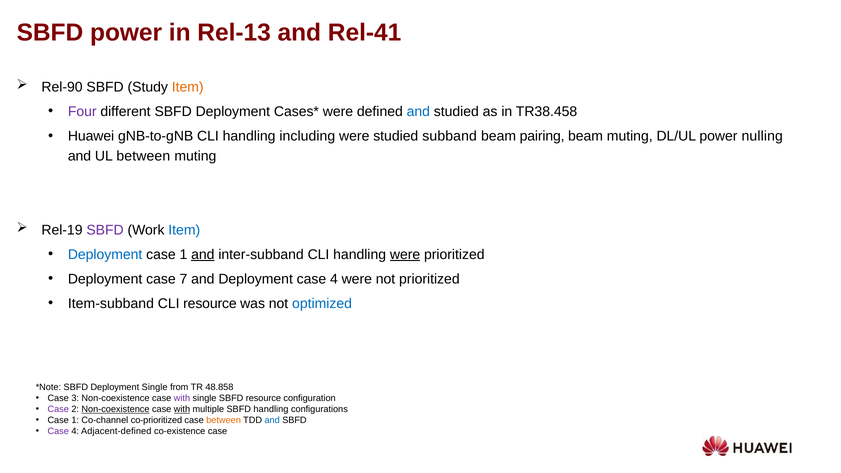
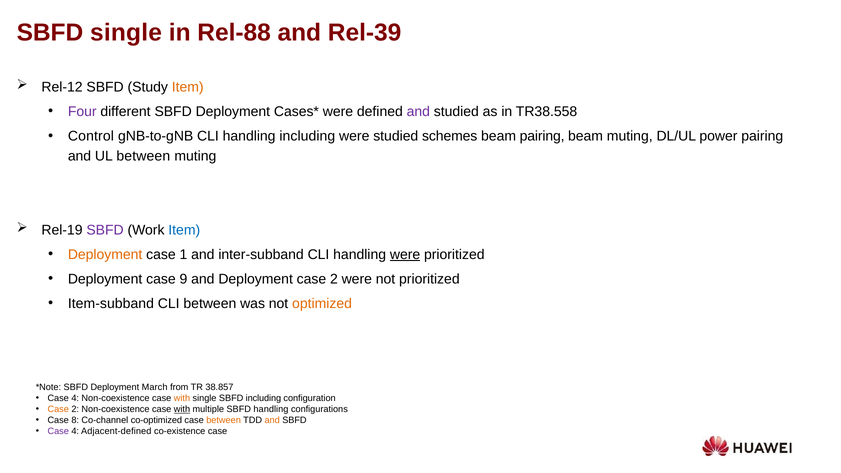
SBFD power: power -> single
Rel-13: Rel-13 -> Rel-88
Rel-41: Rel-41 -> Rel-39
Rel-90: Rel-90 -> Rel-12
and at (418, 112) colour: blue -> purple
TR38.458: TR38.458 -> TR38.558
Huawei: Huawei -> Control
subband: subband -> schemes
power nulling: nulling -> pairing
Deployment at (105, 254) colour: blue -> orange
and at (203, 254) underline: present -> none
7: 7 -> 9
Deployment case 4: 4 -> 2
CLI resource: resource -> between
optimized colour: blue -> orange
Deployment Single: Single -> March
48.858: 48.858 -> 38.857
3 at (75, 398): 3 -> 4
with at (182, 398) colour: purple -> orange
SBFD resource: resource -> including
Case at (58, 409) colour: purple -> orange
Non-coexistence at (115, 409) underline: present -> none
1 at (75, 420): 1 -> 8
co-prioritized: co-prioritized -> co-optimized
and at (272, 420) colour: blue -> orange
